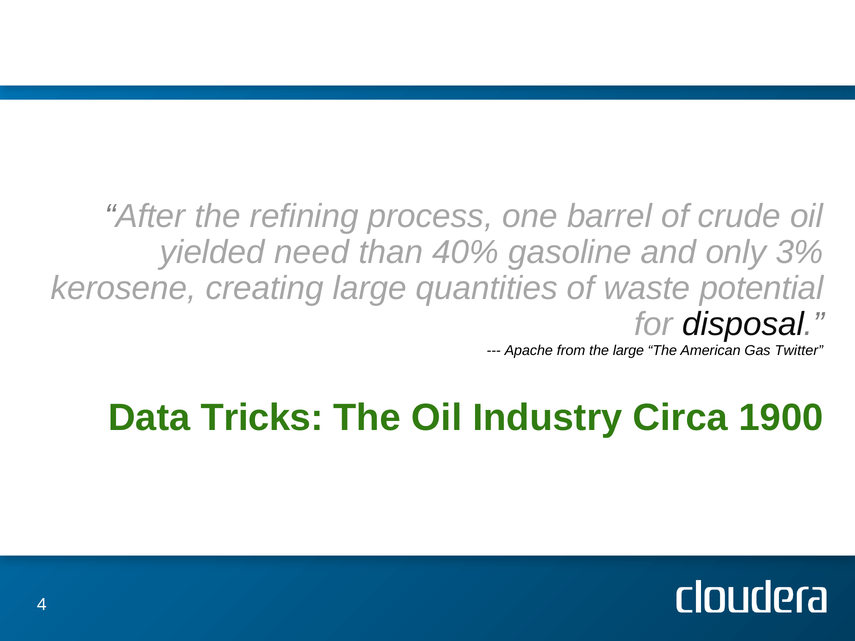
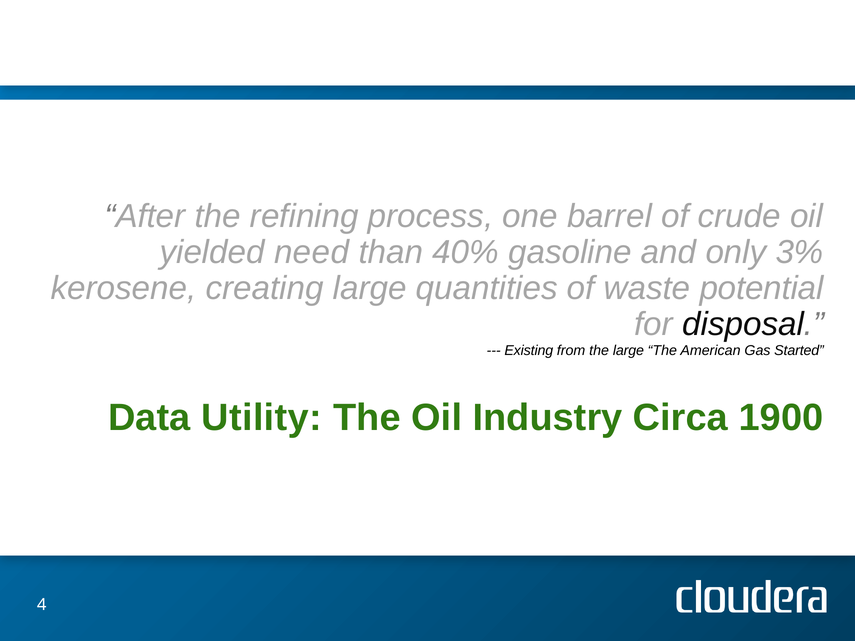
Apache: Apache -> Existing
Twitter: Twitter -> Started
Tricks: Tricks -> Utility
